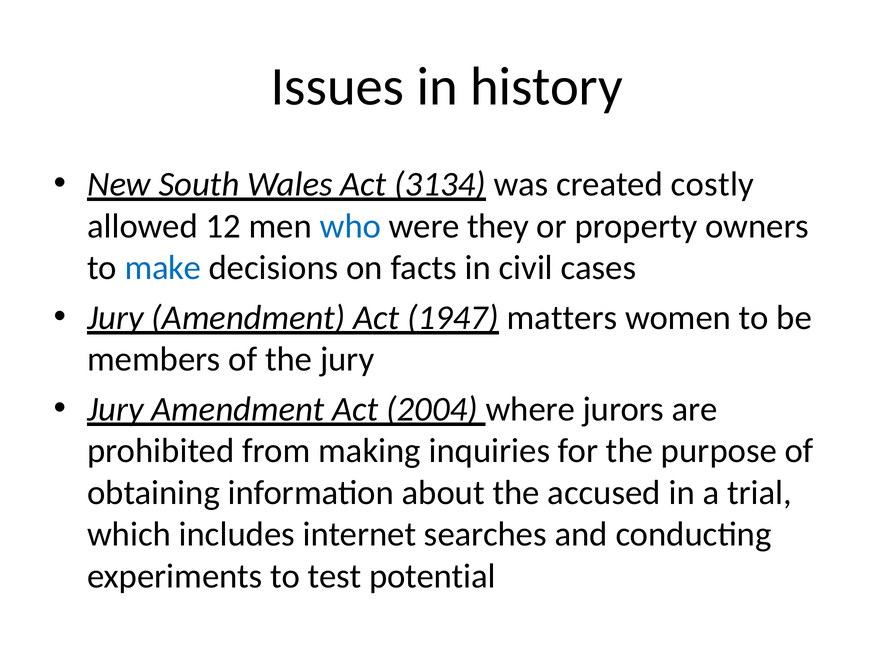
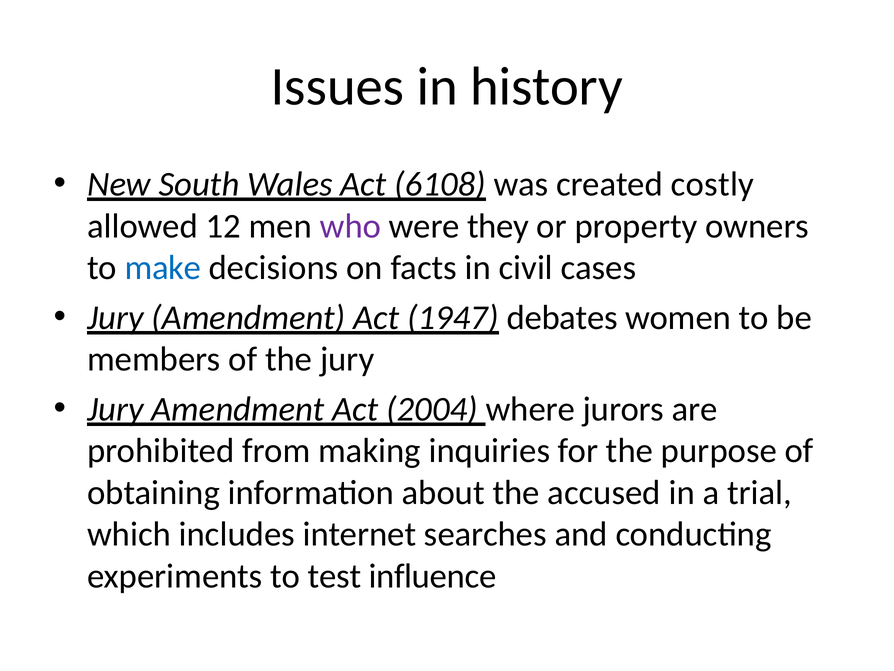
3134: 3134 -> 6108
who colour: blue -> purple
matters: matters -> debates
potential: potential -> influence
